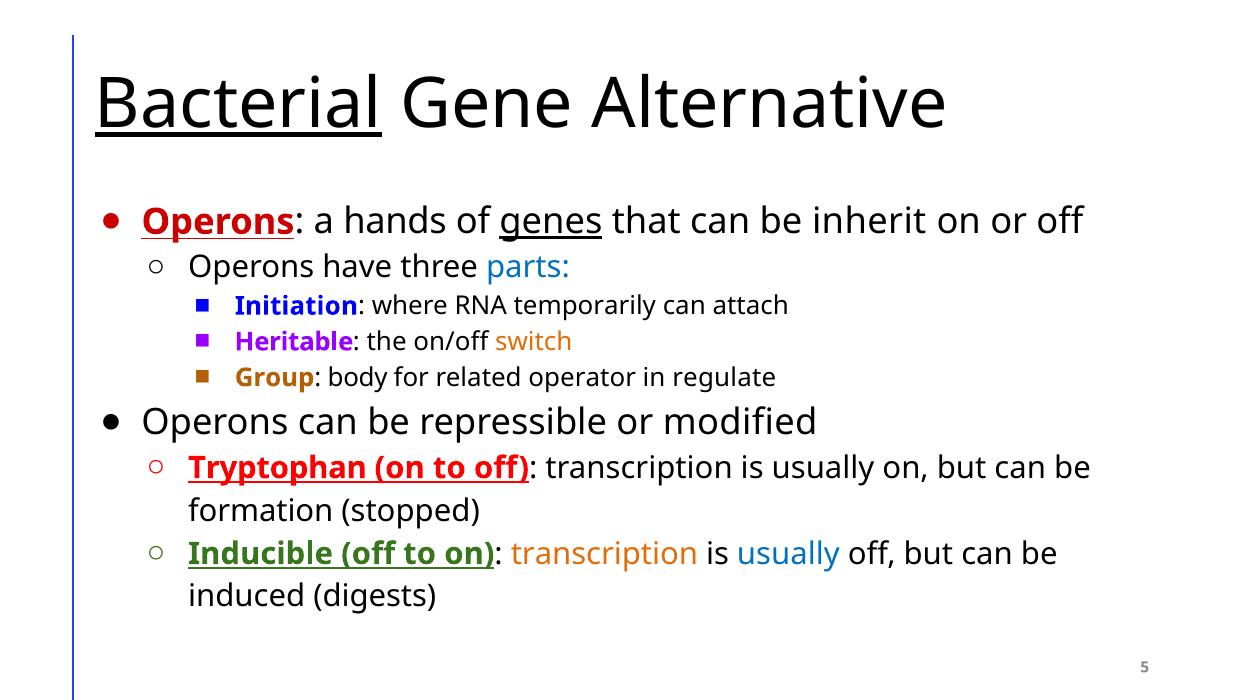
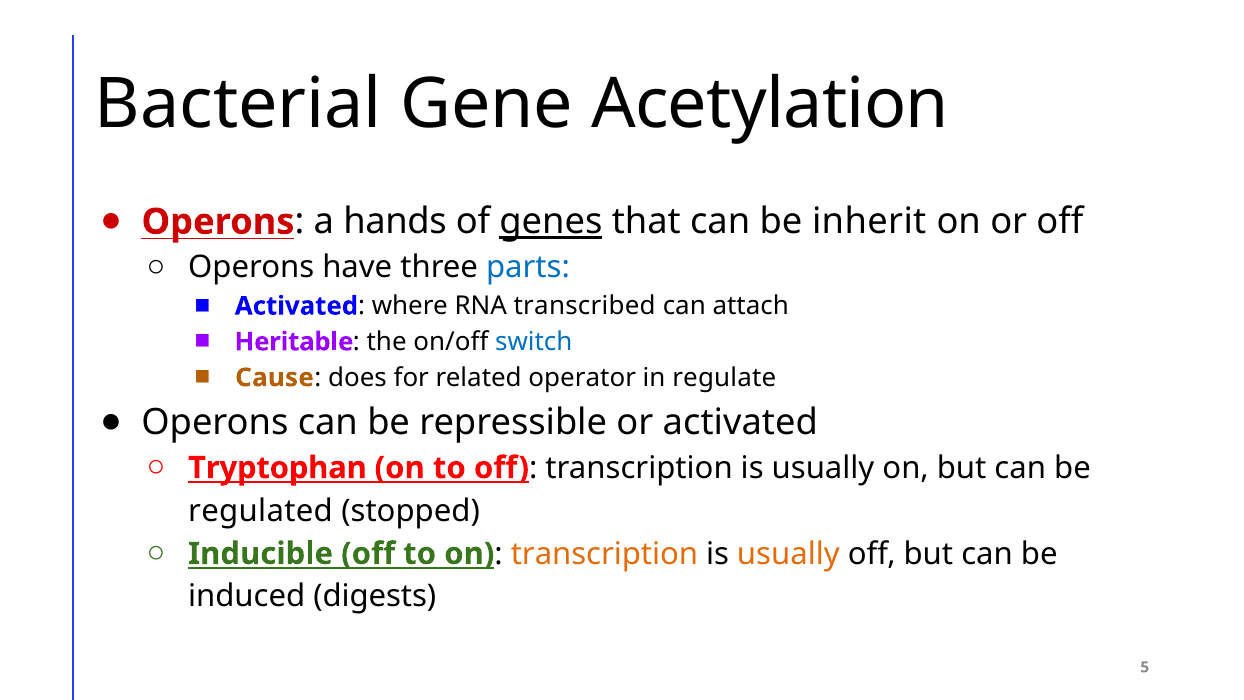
Bacterial underline: present -> none
Alternative: Alternative -> Acetylation
Initiation at (296, 306): Initiation -> Activated
temporarily: temporarily -> transcribed
switch colour: orange -> blue
Group: Group -> Cause
body: body -> does
or modified: modified -> activated
formation: formation -> regulated
usually at (788, 554) colour: blue -> orange
